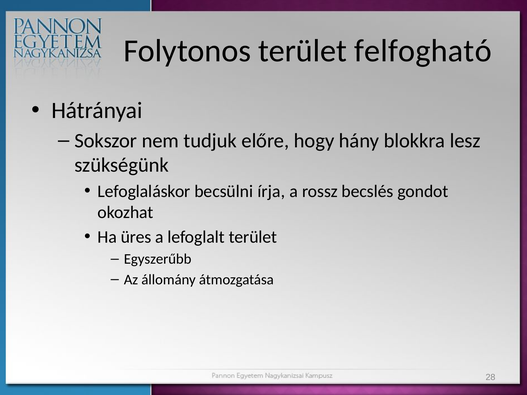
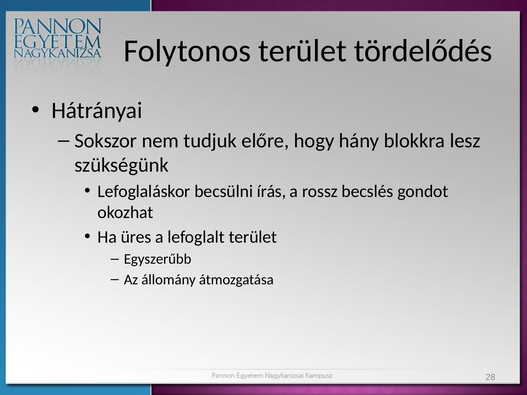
felfogható: felfogható -> tördelődés
írja: írja -> írás
